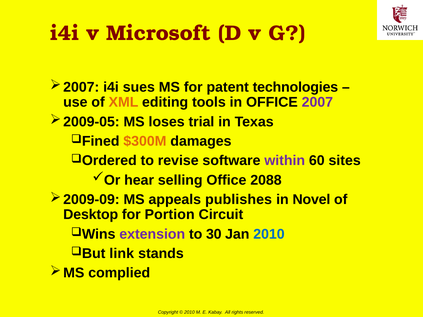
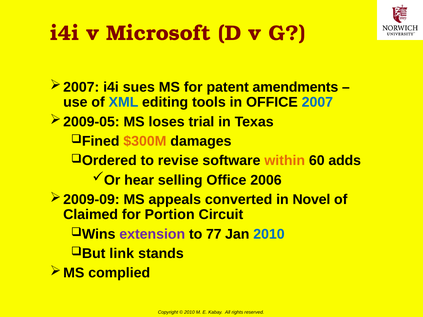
technologies: technologies -> amendments
XML colour: orange -> blue
2007 colour: purple -> blue
within colour: purple -> orange
sites: sites -> adds
2088: 2088 -> 2006
publishes: publishes -> converted
Desktop: Desktop -> Claimed
30: 30 -> 77
